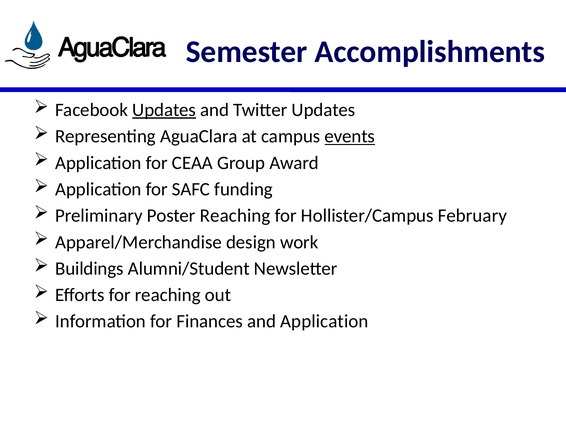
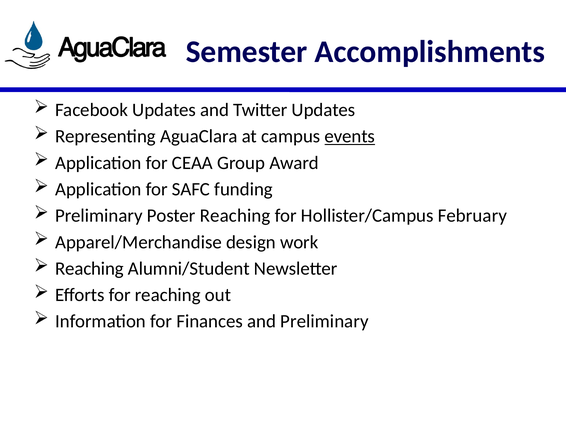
Updates at (164, 110) underline: present -> none
Buildings at (89, 268): Buildings -> Reaching
and Application: Application -> Preliminary
